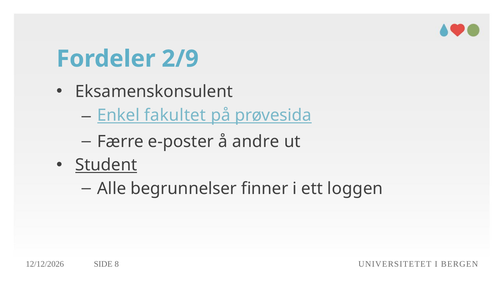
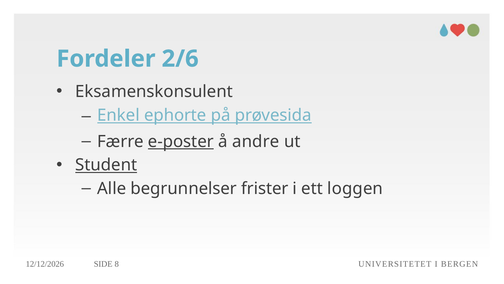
2/9: 2/9 -> 2/6
fakultet: fakultet -> ephorte
e-poster underline: none -> present
finner: finner -> frister
